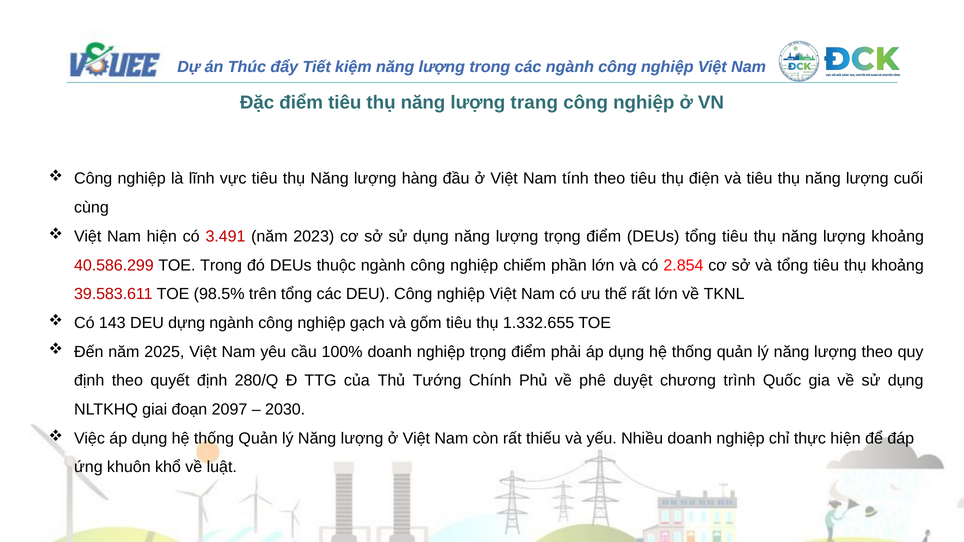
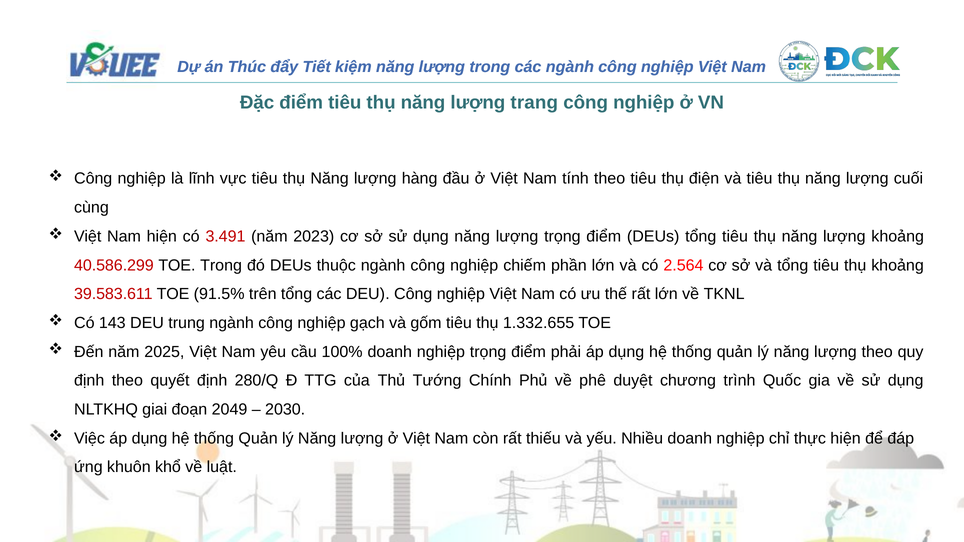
2.854: 2.854 -> 2.564
98.5%: 98.5% -> 91.5%
dựng: dựng -> trung
2097: 2097 -> 2049
